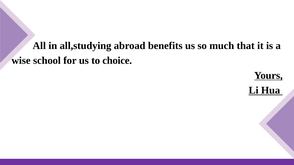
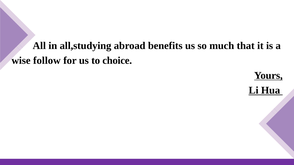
school: school -> follow
